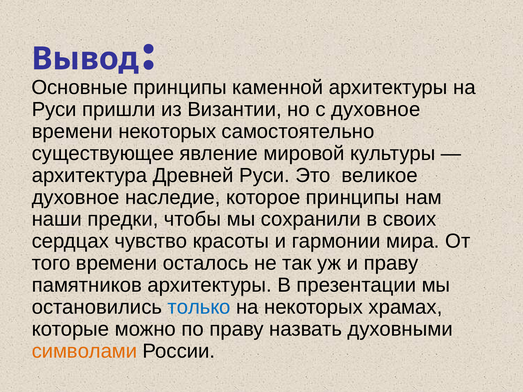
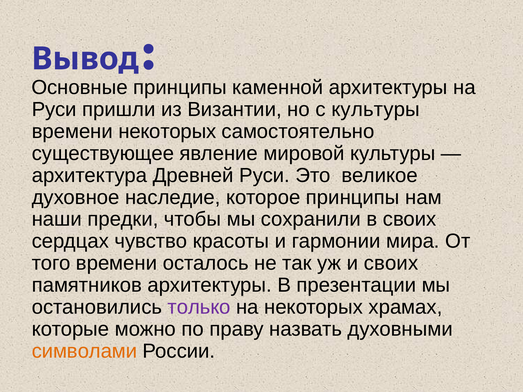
с духовное: духовное -> культуры
и праву: праву -> своих
только colour: blue -> purple
